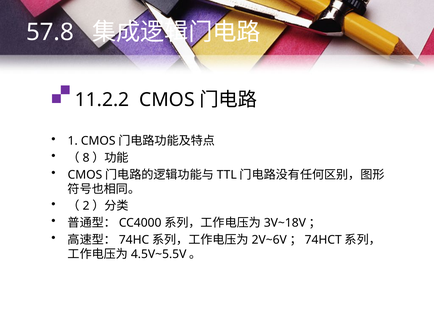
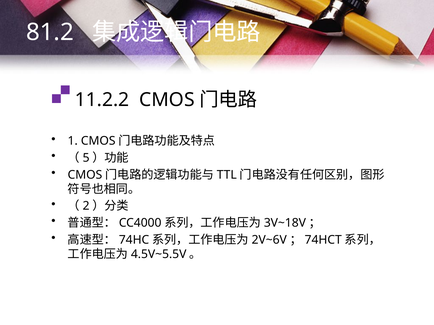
57.8: 57.8 -> 81.2
8: 8 -> 5
